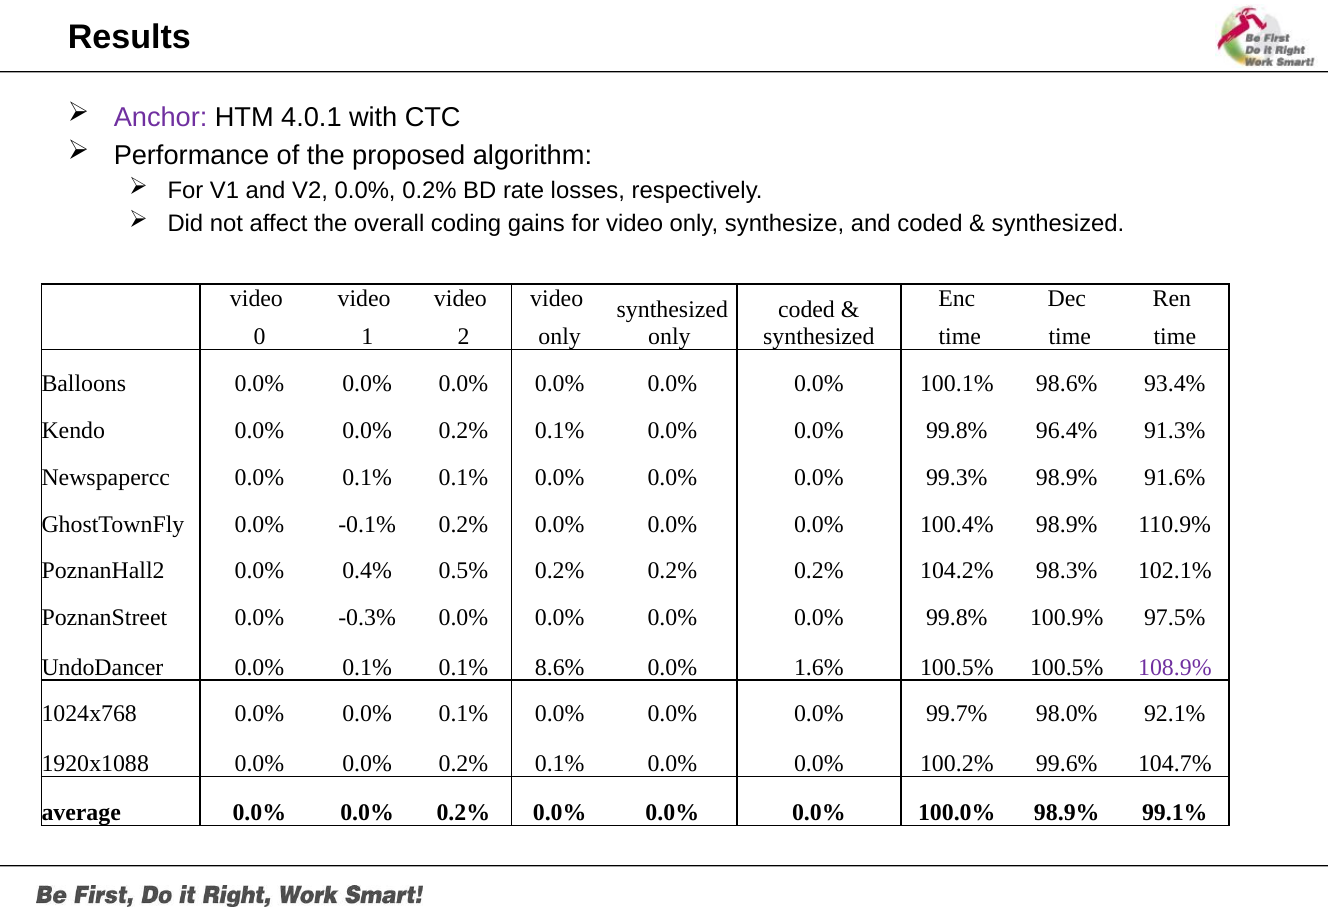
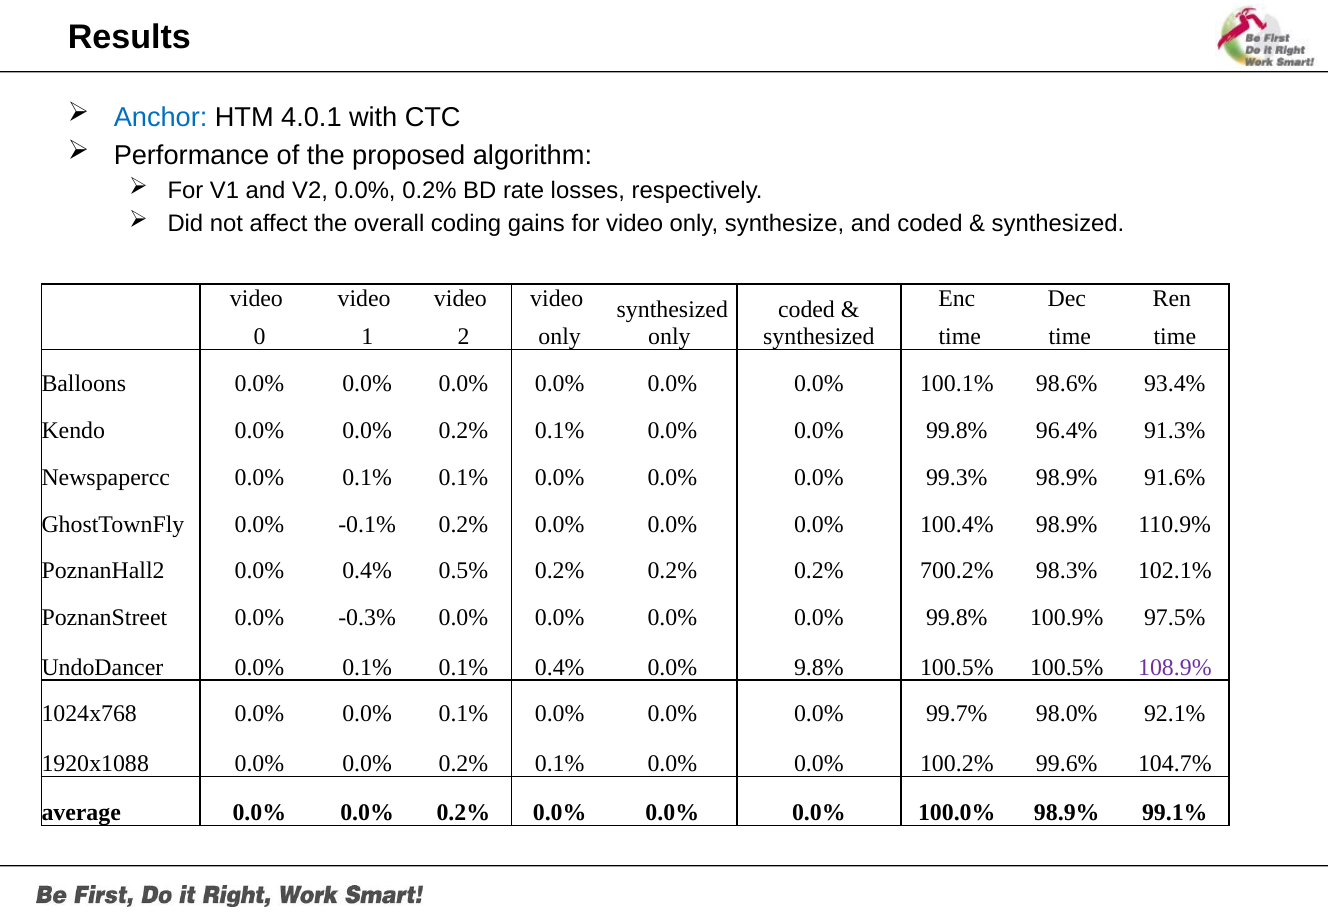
Anchor colour: purple -> blue
104.2%: 104.2% -> 700.2%
0.1% 8.6%: 8.6% -> 0.4%
1.6%: 1.6% -> 9.8%
